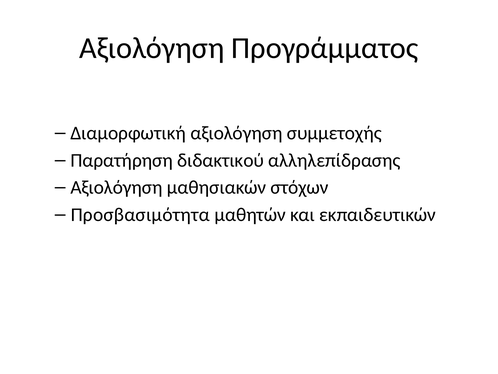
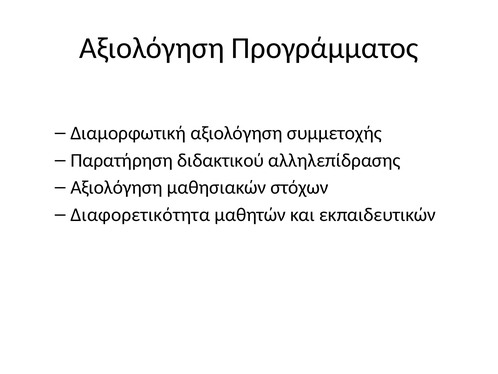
Προσβασιμότητα: Προσβασιμότητα -> Διαφορετικότητα
